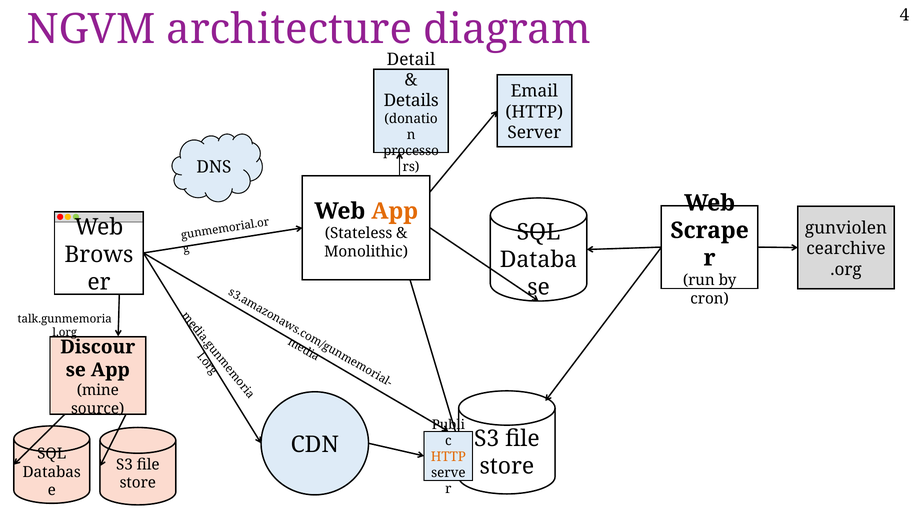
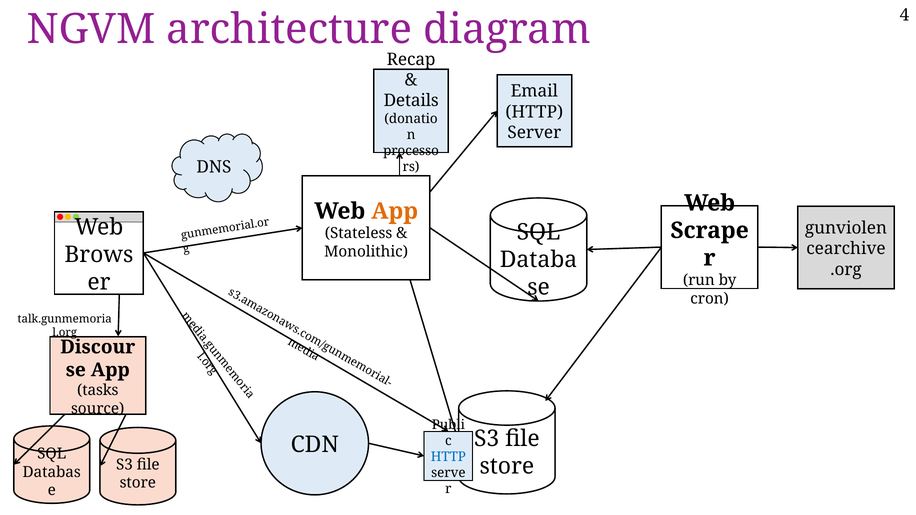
Detail: Detail -> Recap
mine: mine -> tasks
HTTP at (448, 457) colour: orange -> blue
